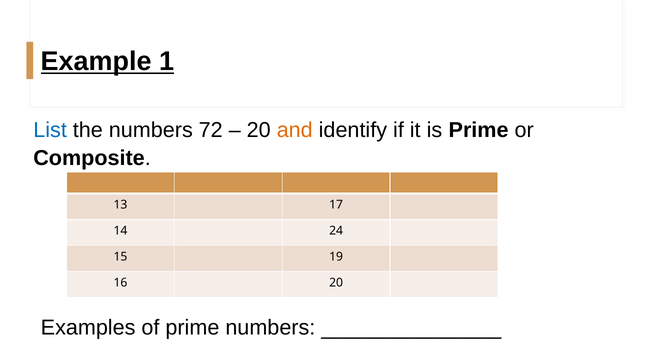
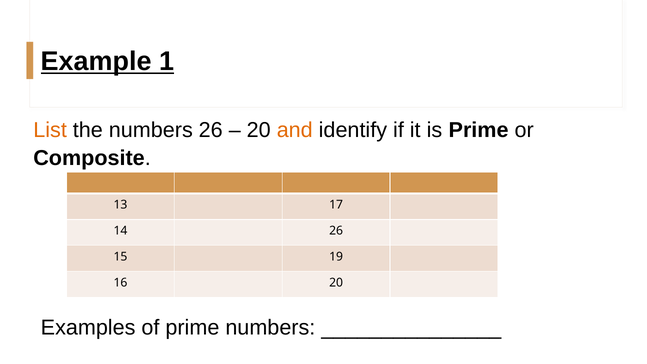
List colour: blue -> orange
numbers 72: 72 -> 26
14 24: 24 -> 26
